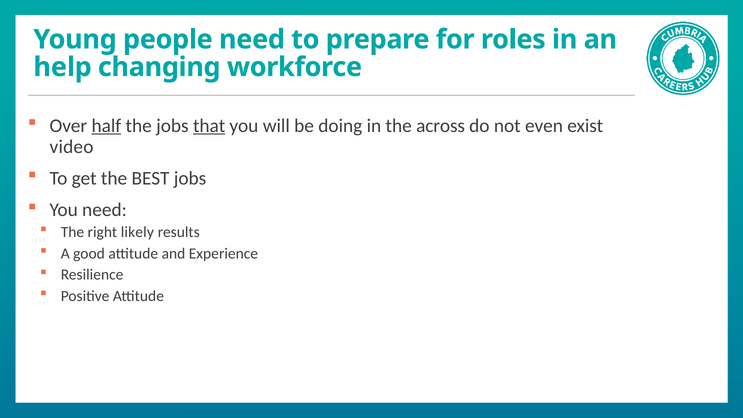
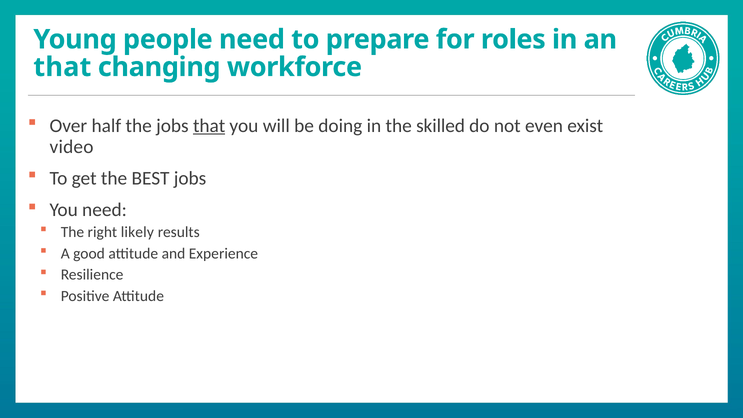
help at (63, 67): help -> that
half underline: present -> none
across: across -> skilled
